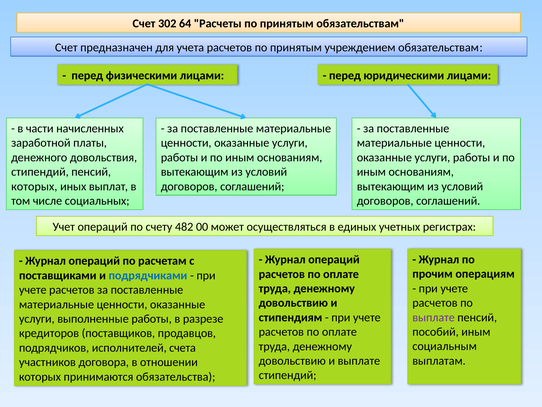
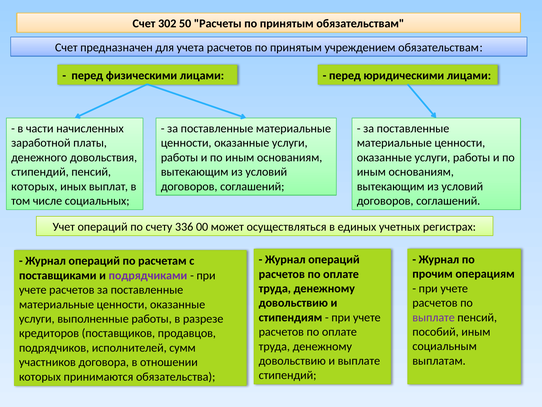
64: 64 -> 50
482: 482 -> 336
подрядчиками colour: blue -> purple
счета: счета -> сумм
